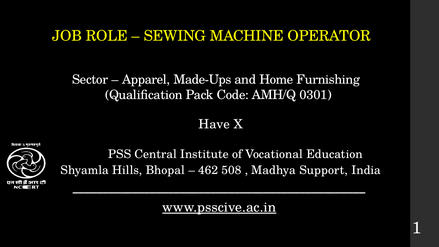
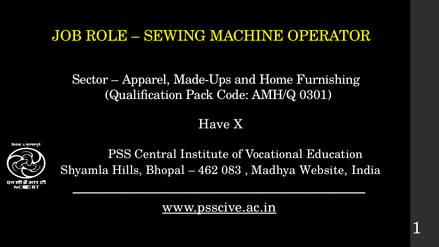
508: 508 -> 083
Support: Support -> Website
